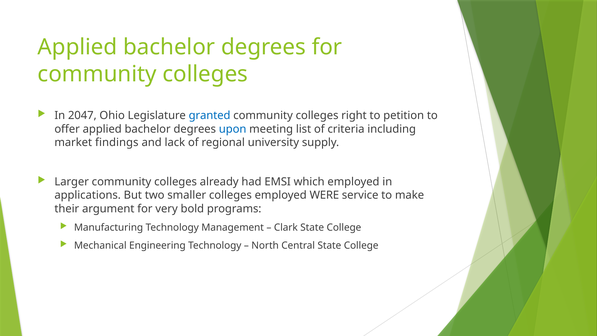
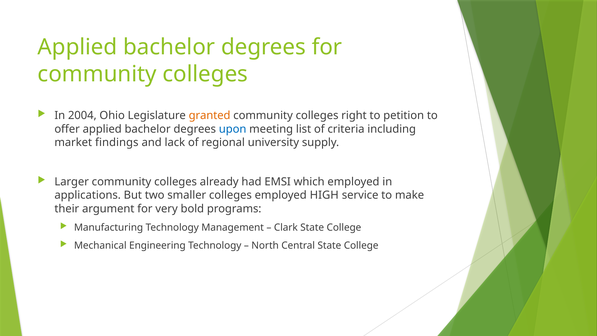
2047: 2047 -> 2004
granted colour: blue -> orange
WERE: WERE -> HIGH
